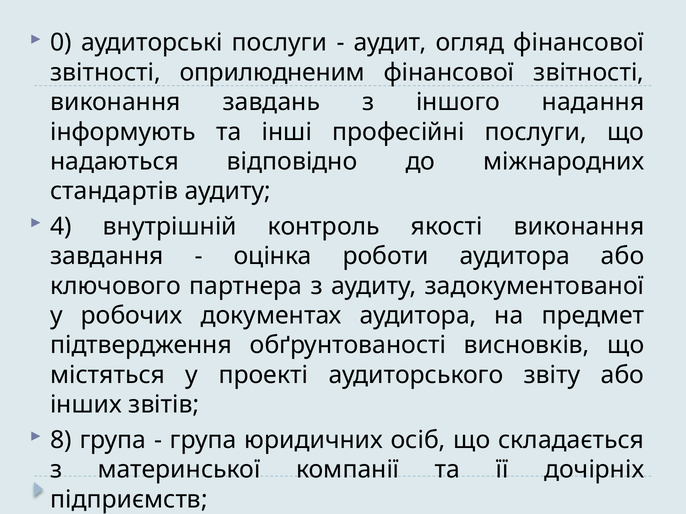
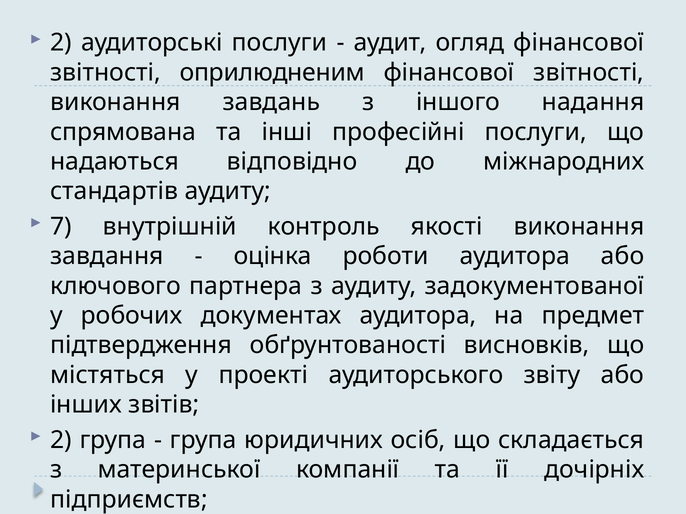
0 at (61, 43): 0 -> 2
інформують: інформують -> спрямована
4: 4 -> 7
8 at (61, 441): 8 -> 2
